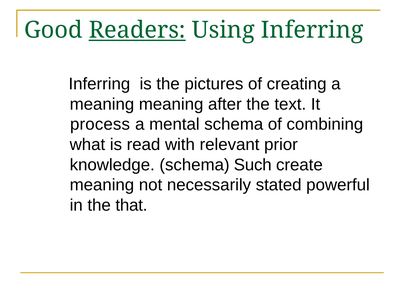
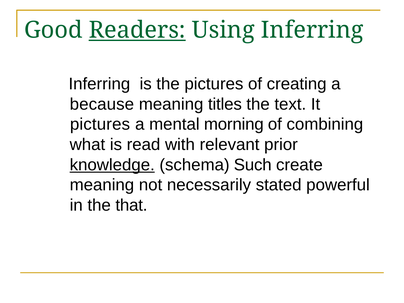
meaning at (102, 104): meaning -> because
after: after -> titles
process at (100, 124): process -> pictures
mental schema: schema -> morning
knowledge underline: none -> present
